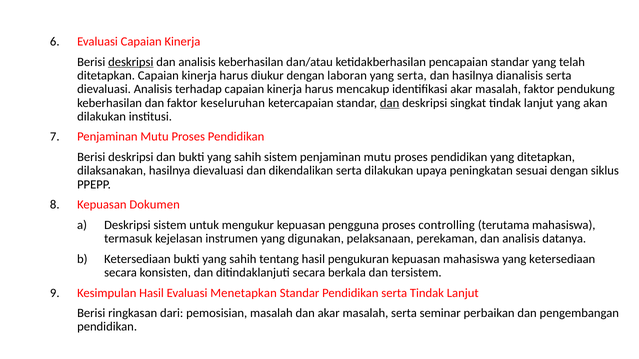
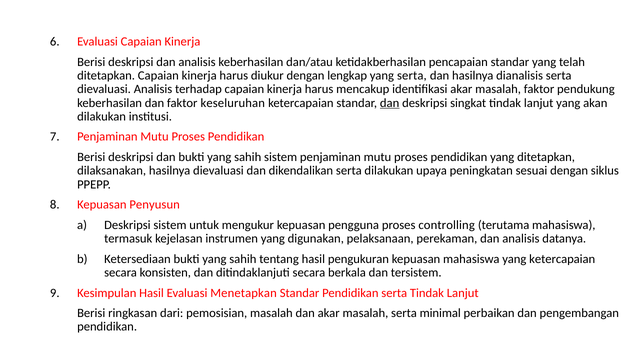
deskripsi at (131, 62) underline: present -> none
laboran: laboran -> lengkap
Dokumen: Dokumen -> Penyusun
yang ketersediaan: ketersediaan -> ketercapaian
seminar: seminar -> minimal
